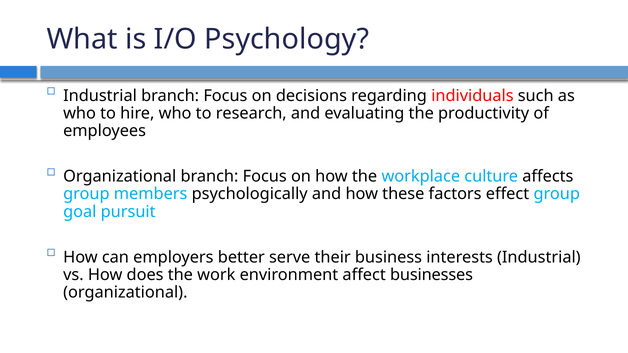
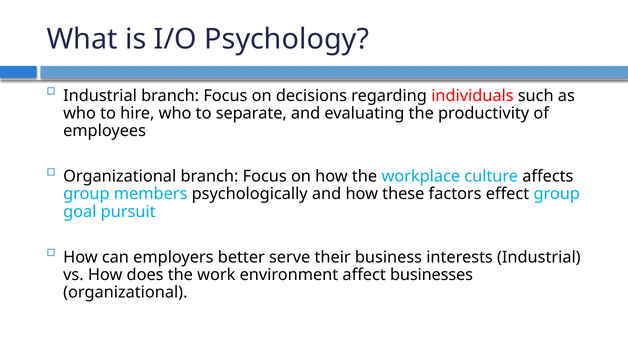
research: research -> separate
